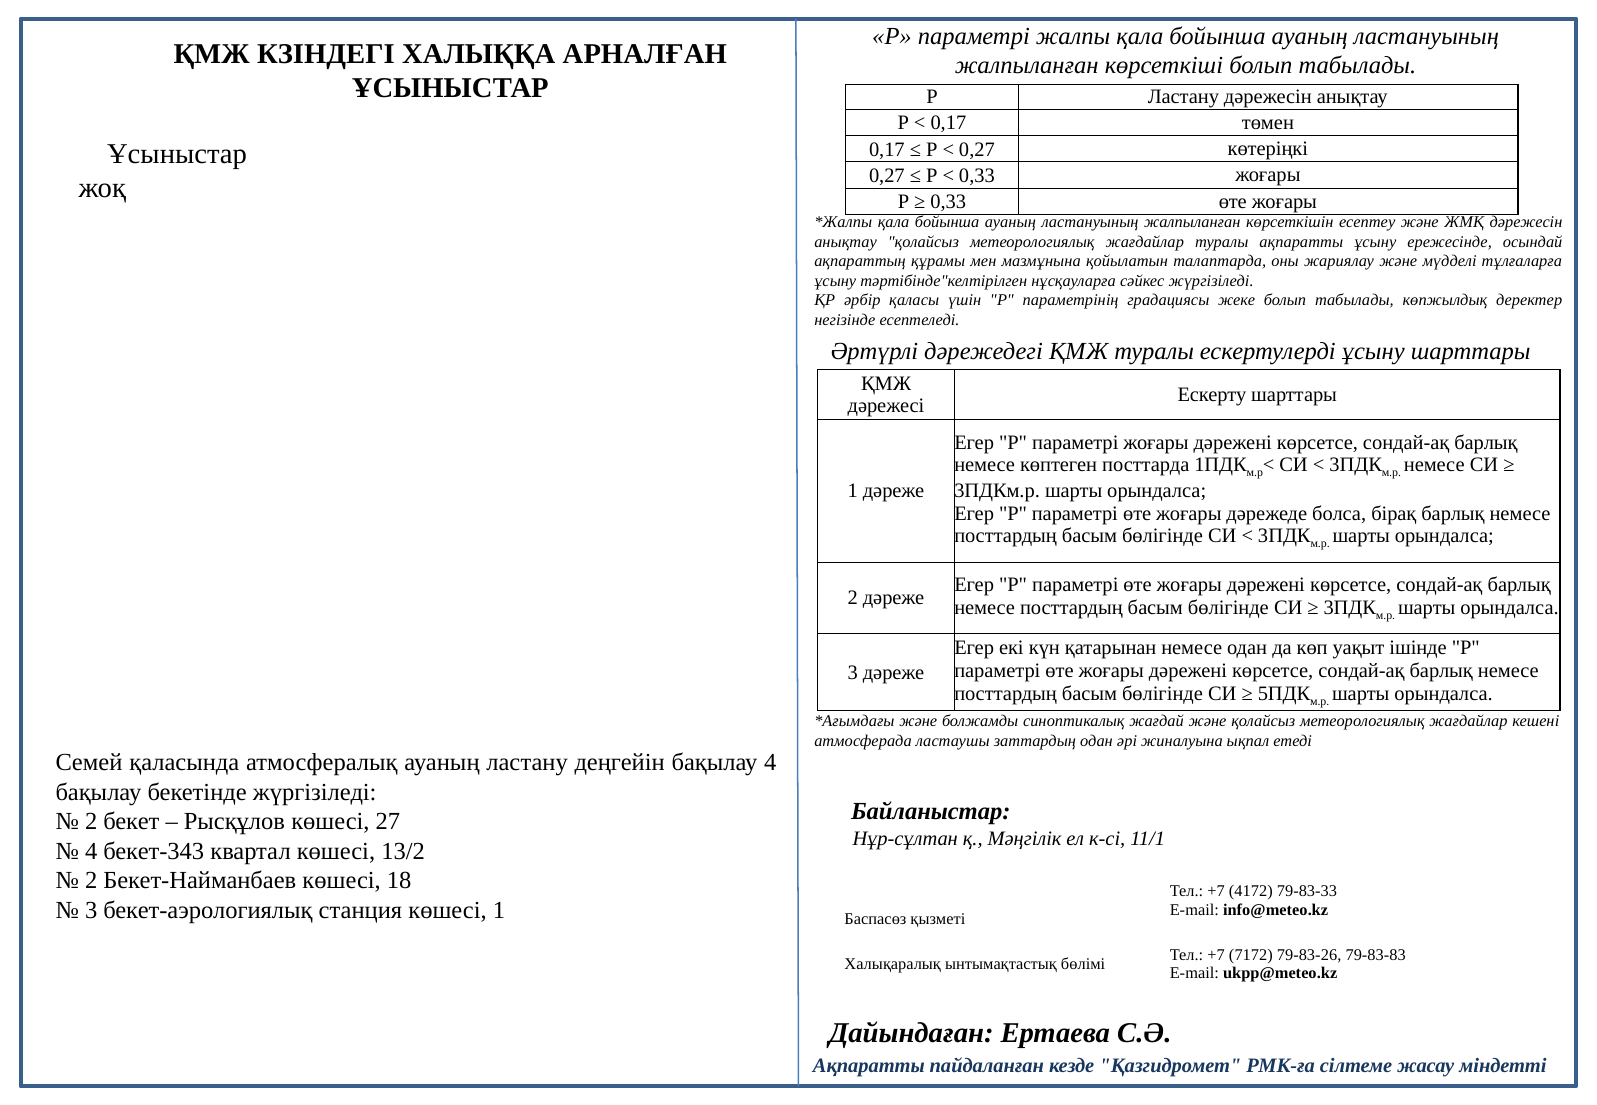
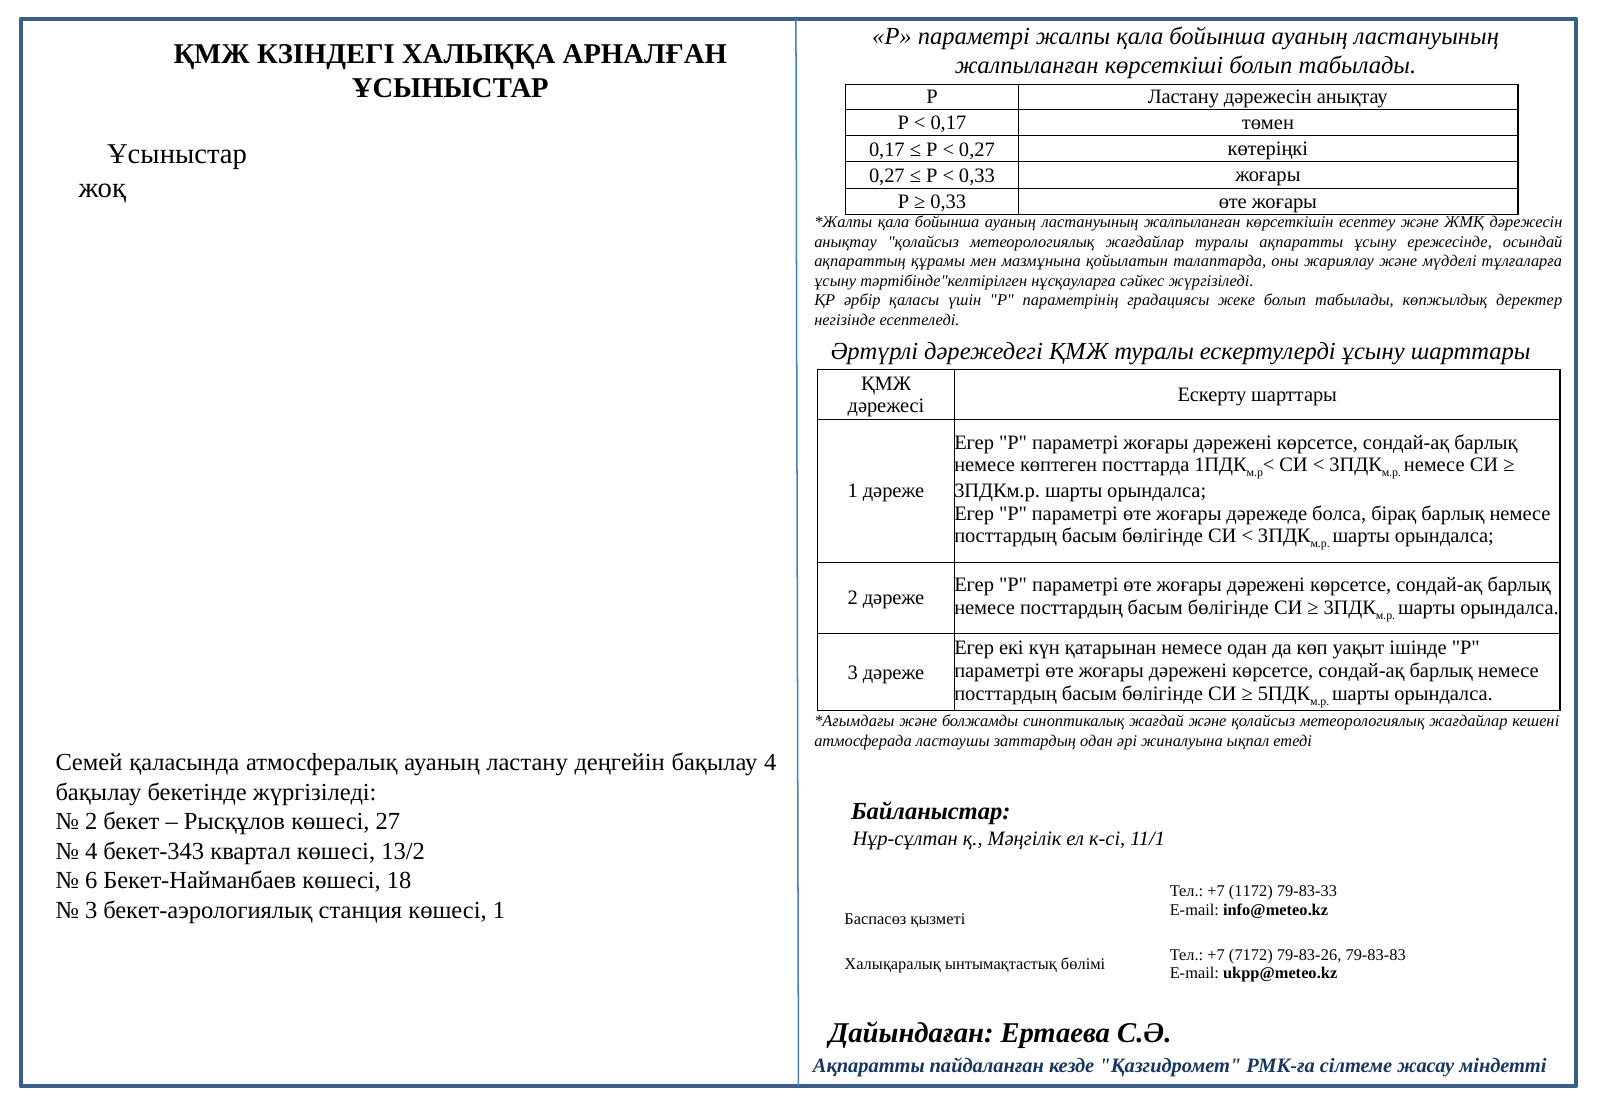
2 at (91, 881): 2 -> 6
4172: 4172 -> 1172
